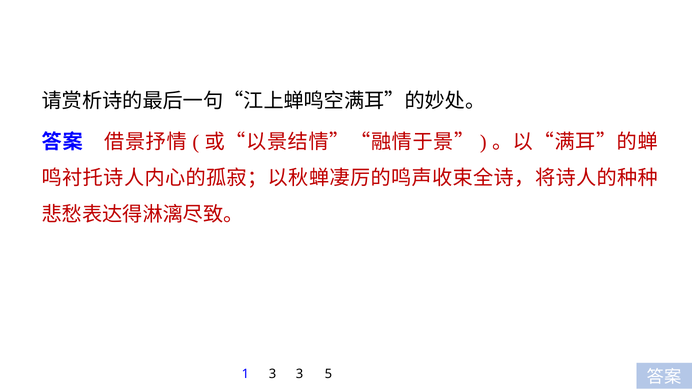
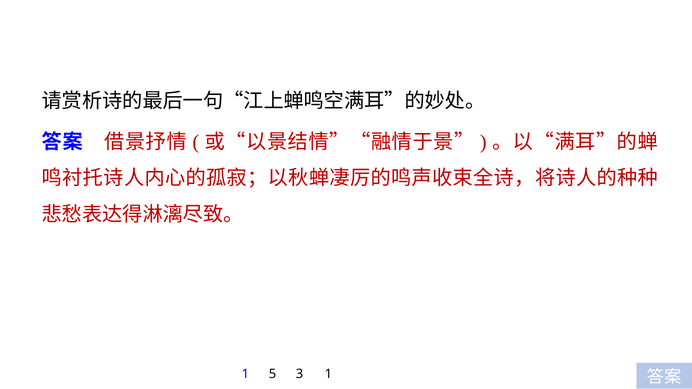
1 3: 3 -> 5
3 5: 5 -> 1
